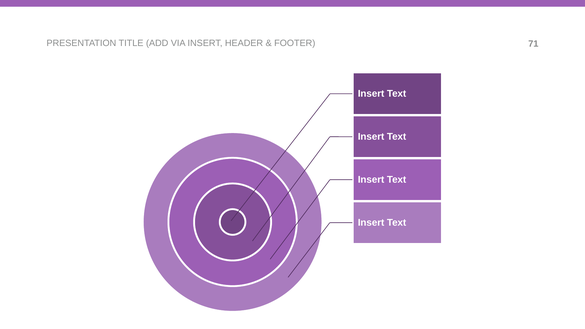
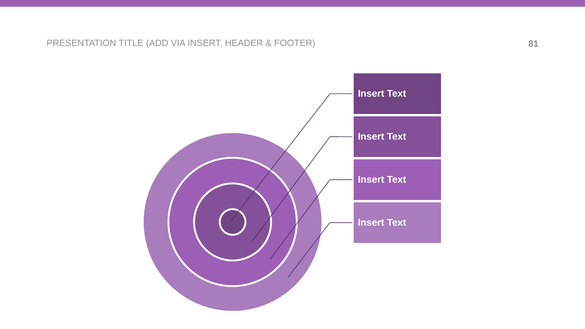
71: 71 -> 81
